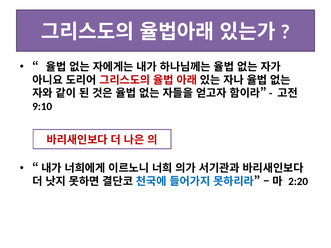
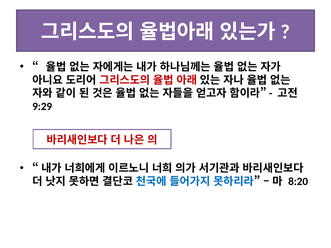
9:10: 9:10 -> 9:29
2:20: 2:20 -> 8:20
